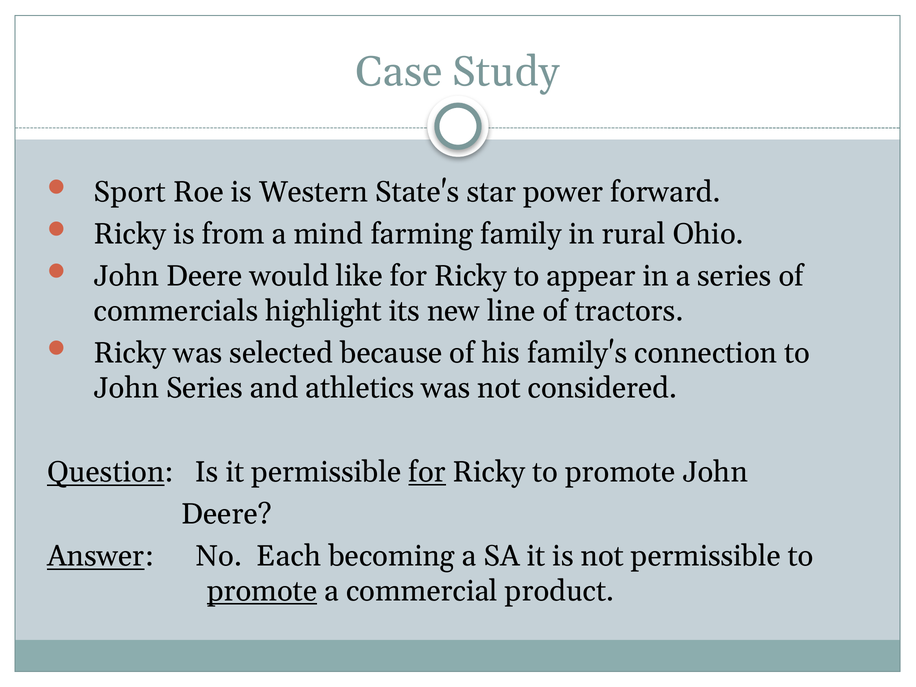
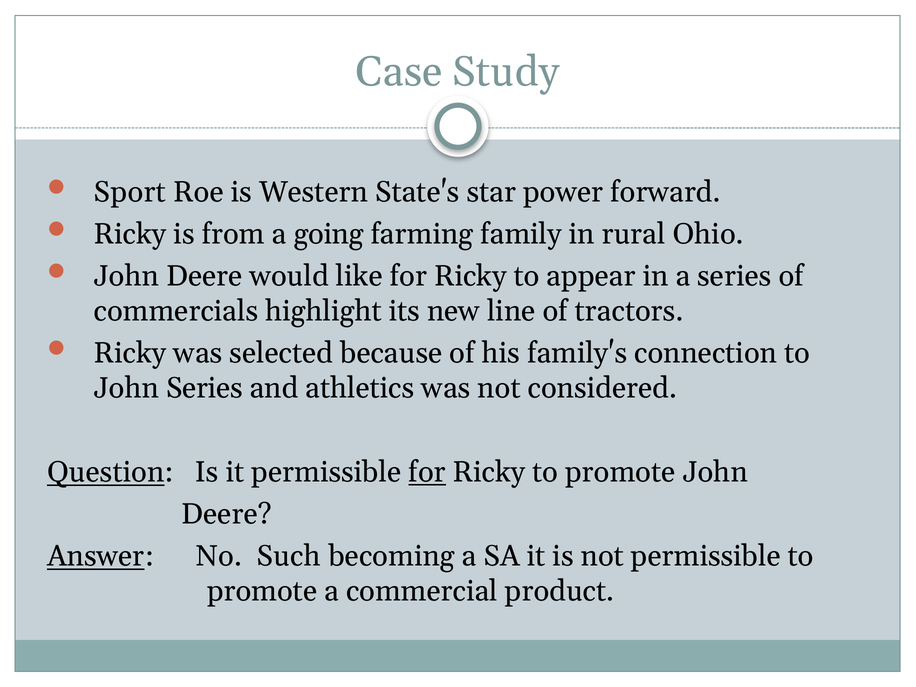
mind: mind -> going
Each: Each -> Such
promote at (262, 591) underline: present -> none
